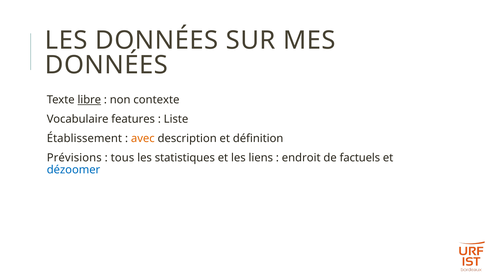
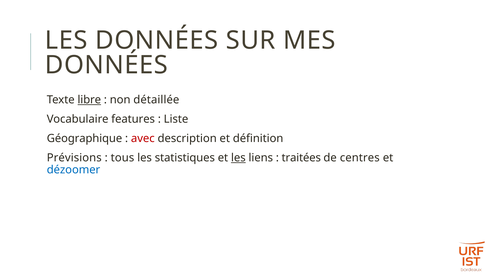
contexte: contexte -> détaillée
Établissement: Établissement -> Géographique
avec colour: orange -> red
les at (238, 158) underline: none -> present
endroit: endroit -> traitées
factuels: factuels -> centres
